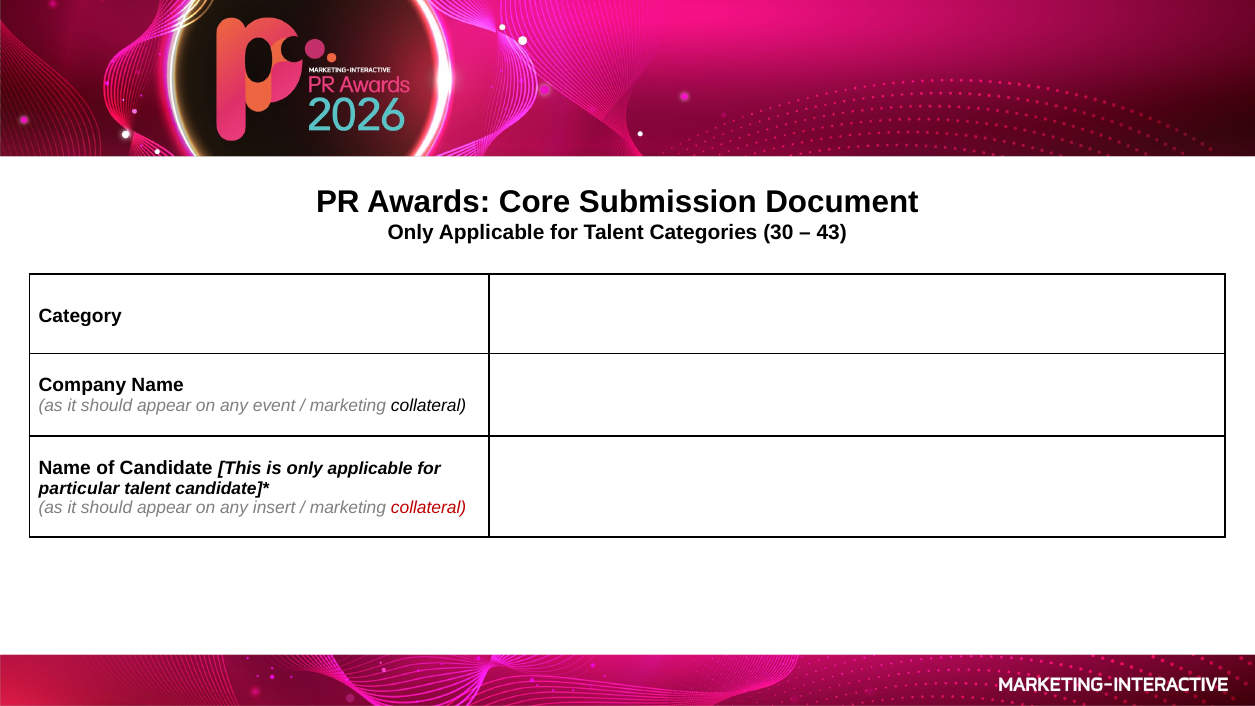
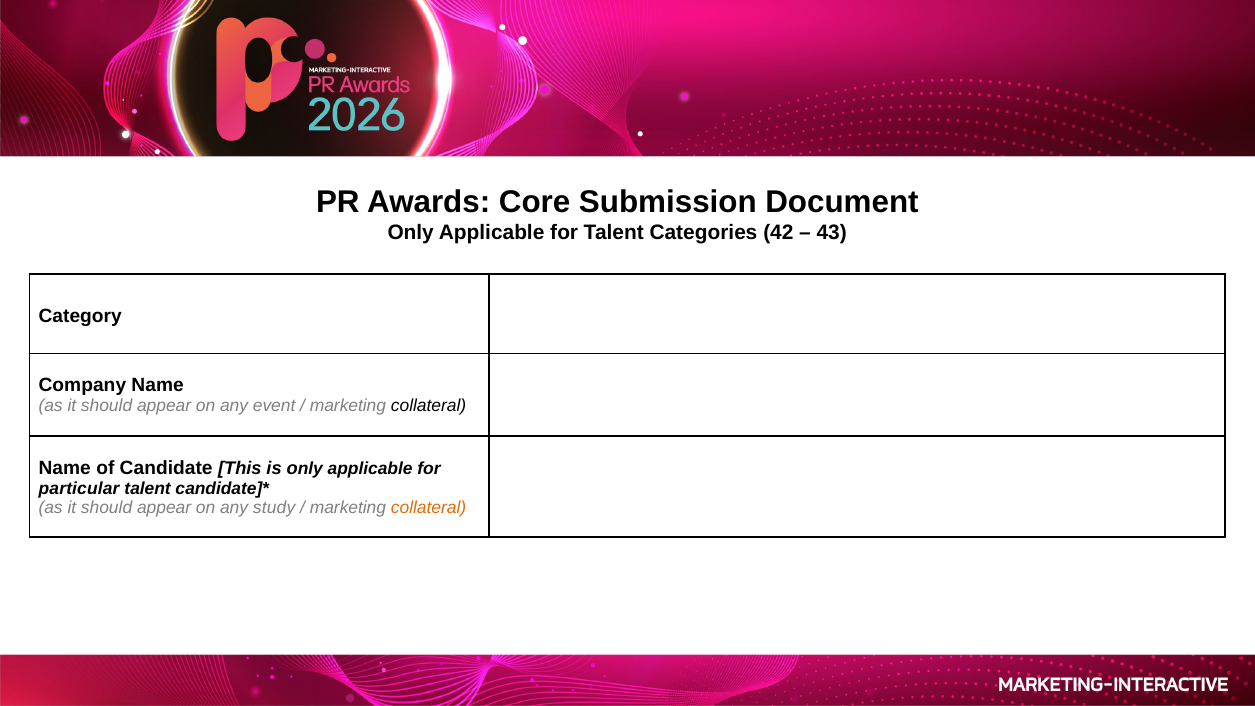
30: 30 -> 42
insert: insert -> study
collateral at (429, 508) colour: red -> orange
